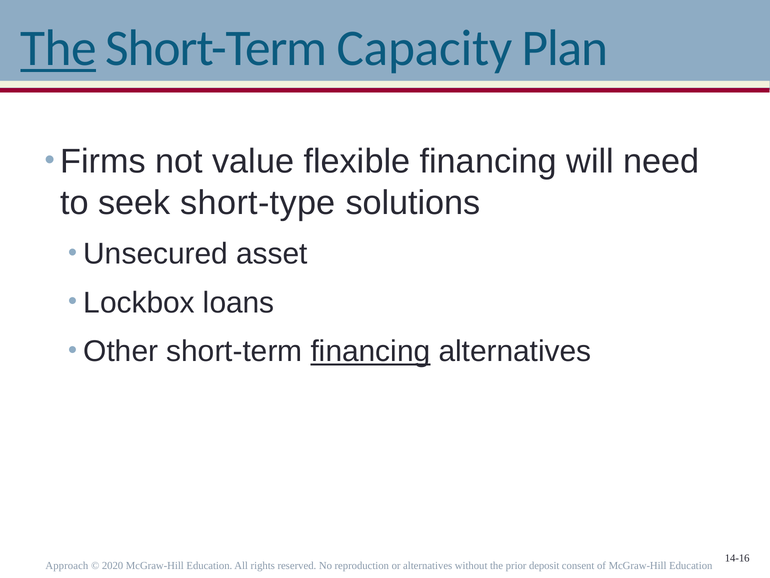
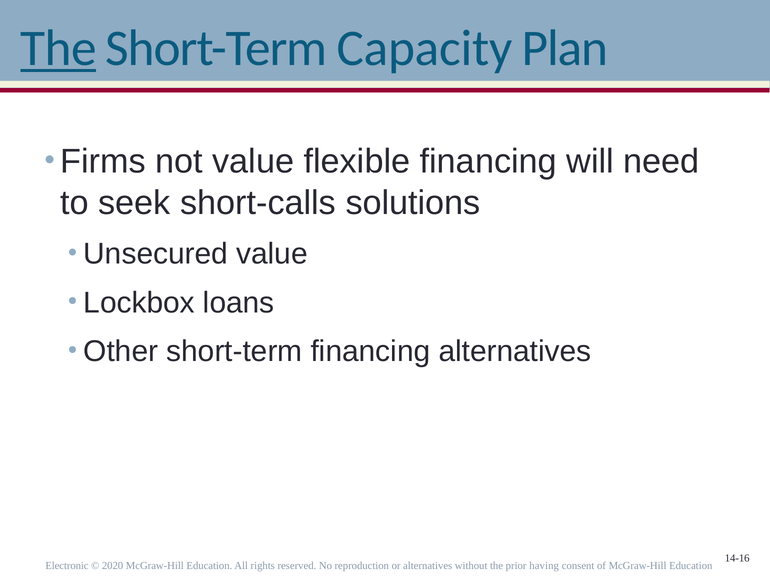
short-type: short-type -> short-calls
Unsecured asset: asset -> value
financing at (371, 351) underline: present -> none
Approach: Approach -> Electronic
deposit: deposit -> having
